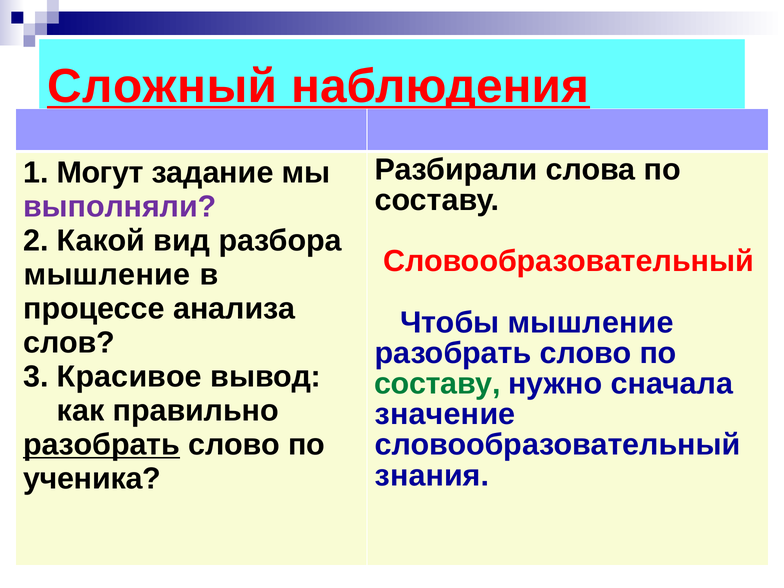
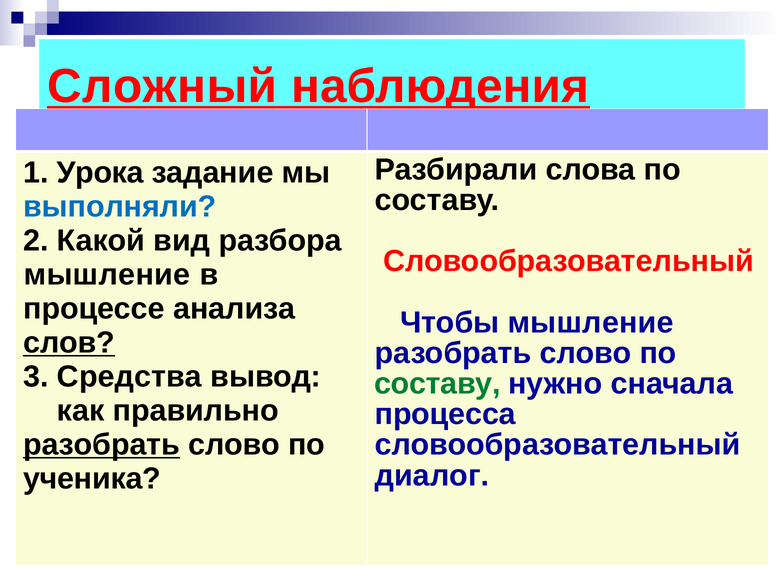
Могут: Могут -> Урока
выполняли colour: purple -> blue
слов underline: none -> present
Красивое: Красивое -> Средства
значение: значение -> процесса
знания: знания -> диалог
